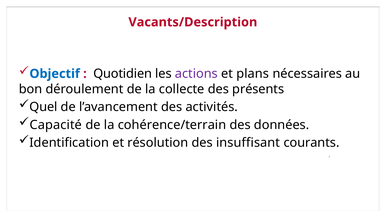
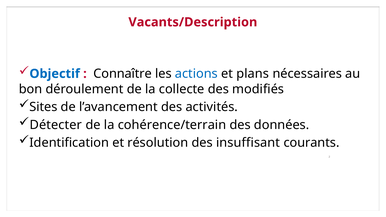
Quotidien: Quotidien -> Connaître
actions colour: purple -> blue
présents: présents -> modifiés
Quel: Quel -> Sites
Capacité: Capacité -> Détecter
